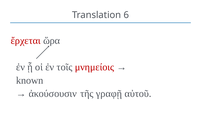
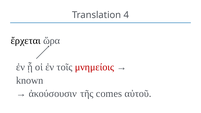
6: 6 -> 4
ἔρχεται colour: red -> black
γραφῇ: γραφῇ -> comes
